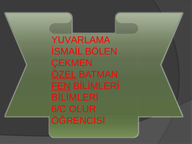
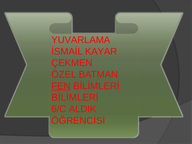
BÖLEN: BÖLEN -> KAYAR
ÖZEL underline: present -> none
OLUR: OLUR -> ALDIK
